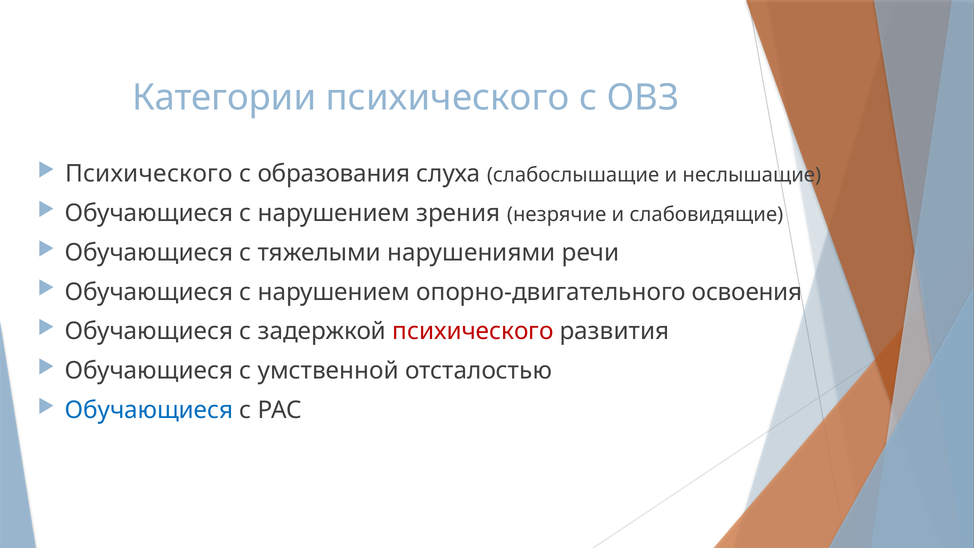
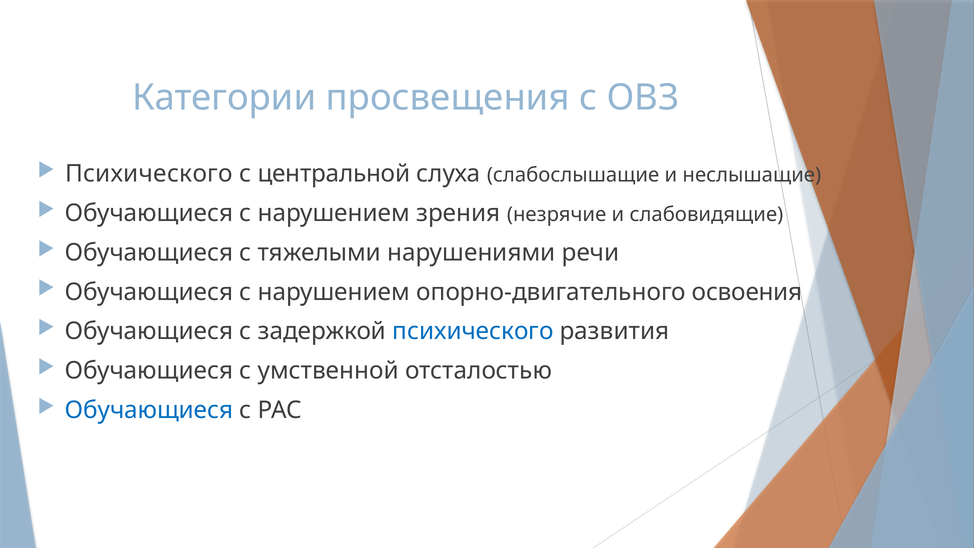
Категории психического: психического -> просвещения
образования: образования -> центральной
психического at (473, 331) colour: red -> blue
